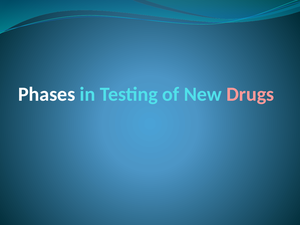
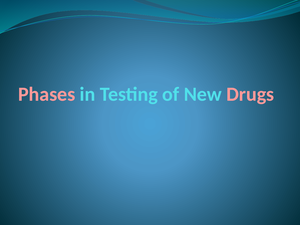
Phases colour: white -> pink
